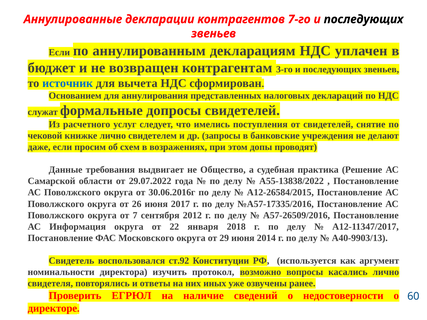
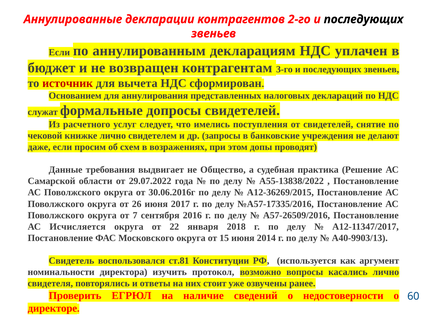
7-го: 7-го -> 2-го
источник colour: blue -> red
А12-26584/2015: А12-26584/2015 -> А12-36269/2015
2012: 2012 -> 2016
Информация: Информация -> Исчисляется
29: 29 -> 15
ст.92: ст.92 -> ст.81
иных: иных -> стоит
